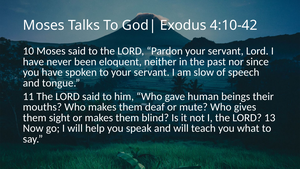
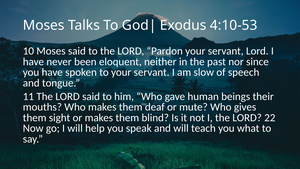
4:10-42: 4:10-42 -> 4:10-53
13: 13 -> 22
